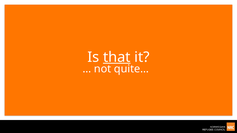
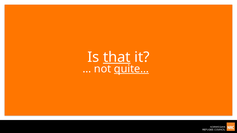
quite… underline: none -> present
